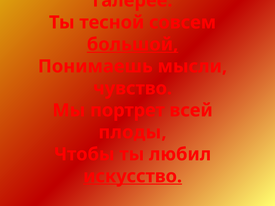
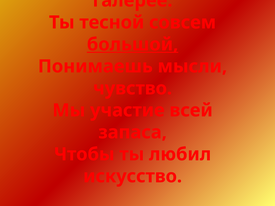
портрет: портрет -> участие
плоды: плоды -> запаса
искусство underline: present -> none
